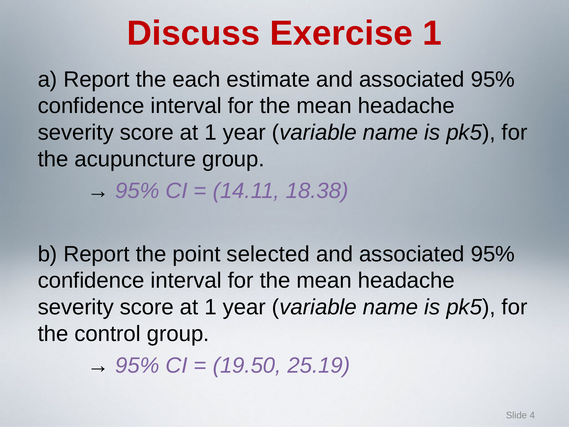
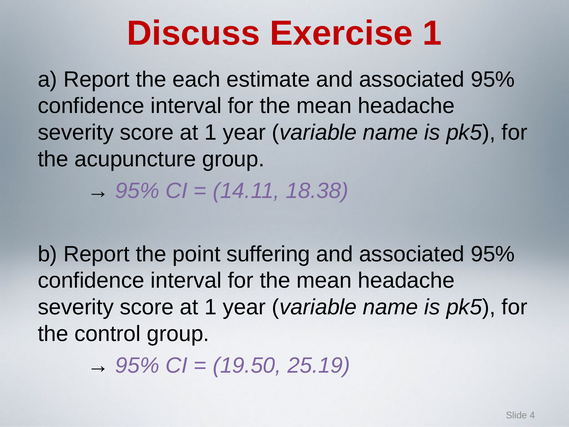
selected: selected -> suffering
